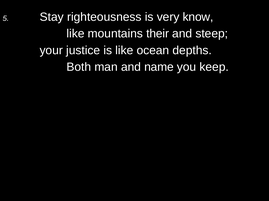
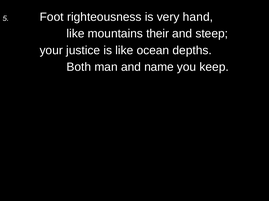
Stay: Stay -> Foot
know: know -> hand
